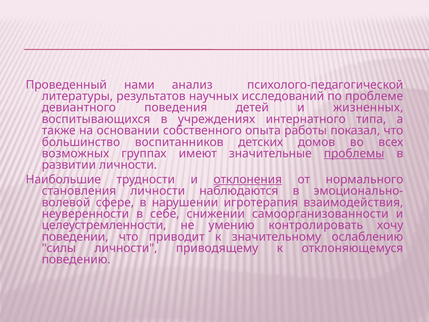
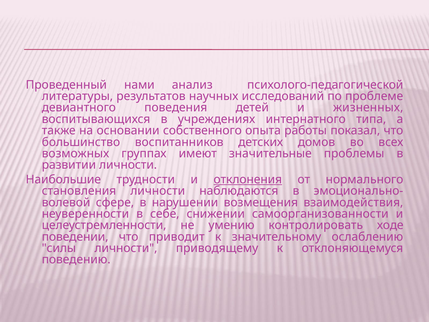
проблемы underline: present -> none
игротерапия: игротерапия -> возмещения
хочу: хочу -> ходе
